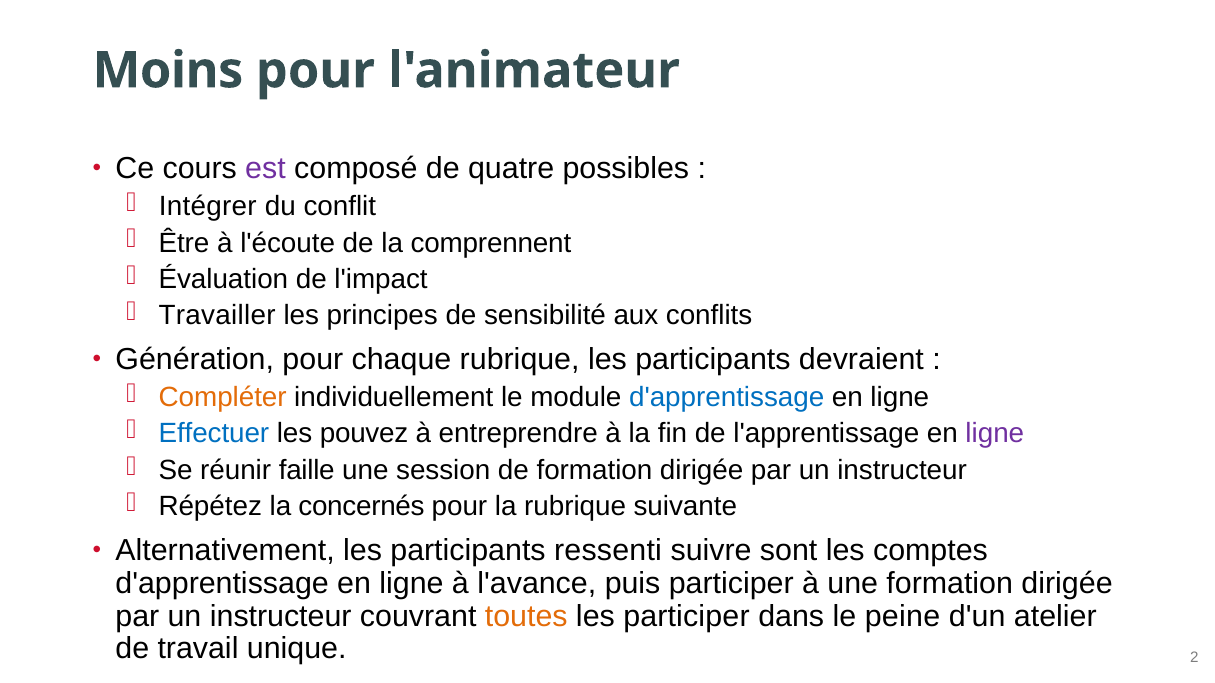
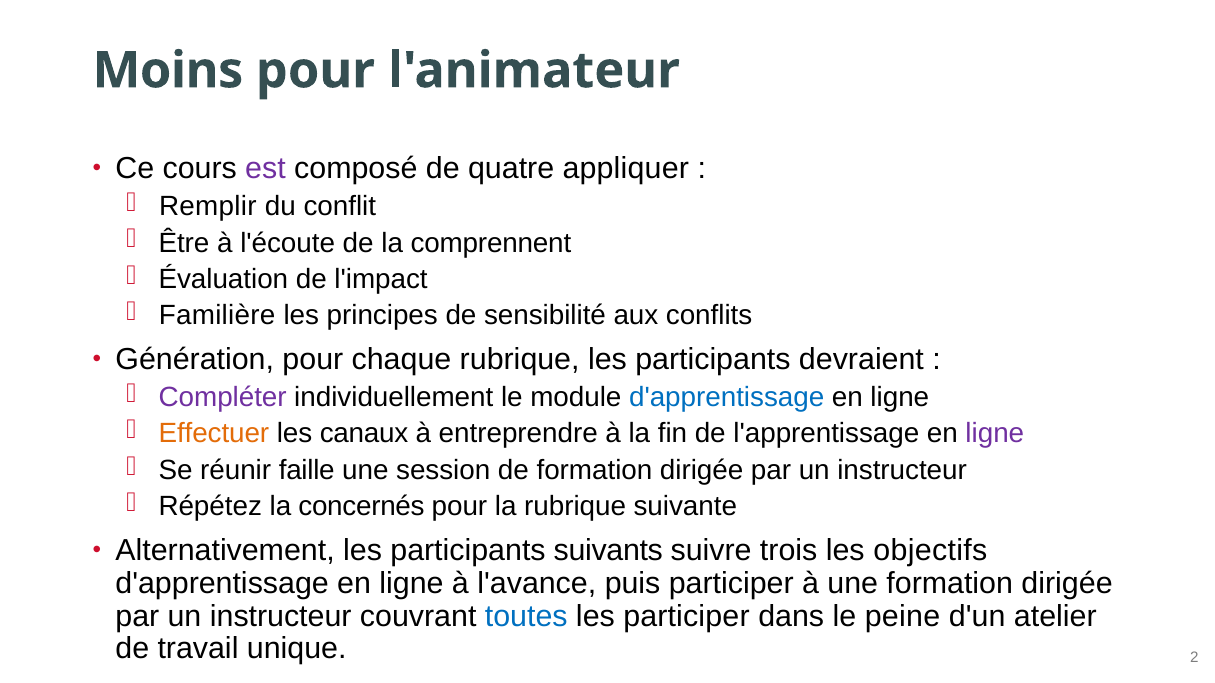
possibles: possibles -> appliquer
Intégrer: Intégrer -> Remplir
Travailler: Travailler -> Familière
Compléter colour: orange -> purple
Effectuer colour: blue -> orange
pouvez: pouvez -> canaux
ressenti: ressenti -> suivants
sont: sont -> trois
comptes: comptes -> objectifs
toutes colour: orange -> blue
